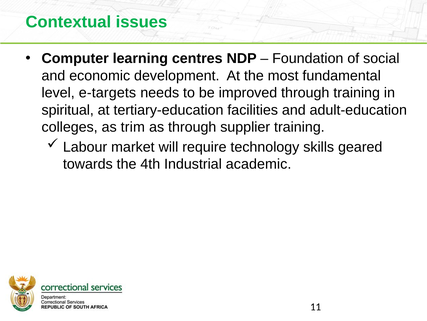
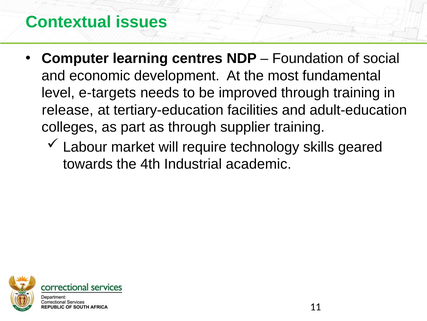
spiritual: spiritual -> release
trim: trim -> part
